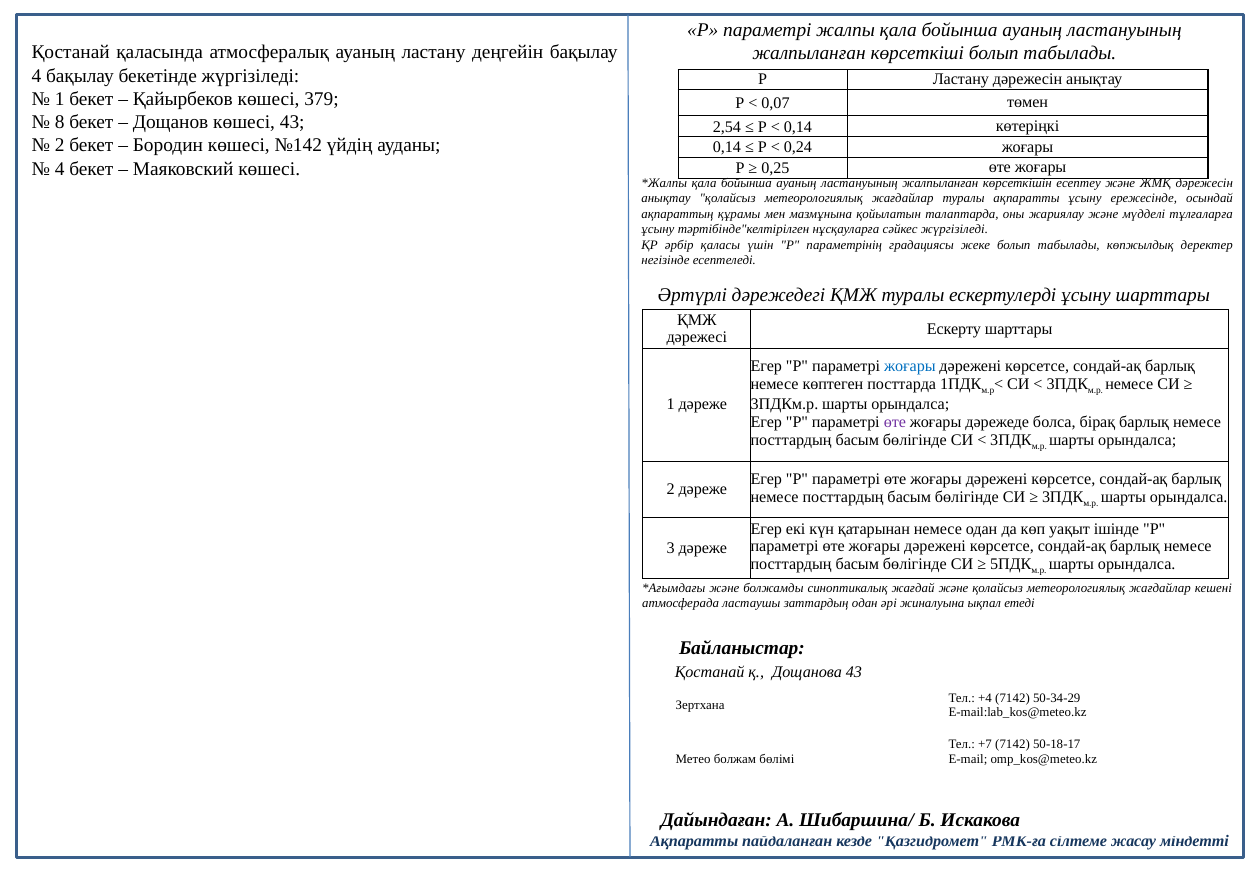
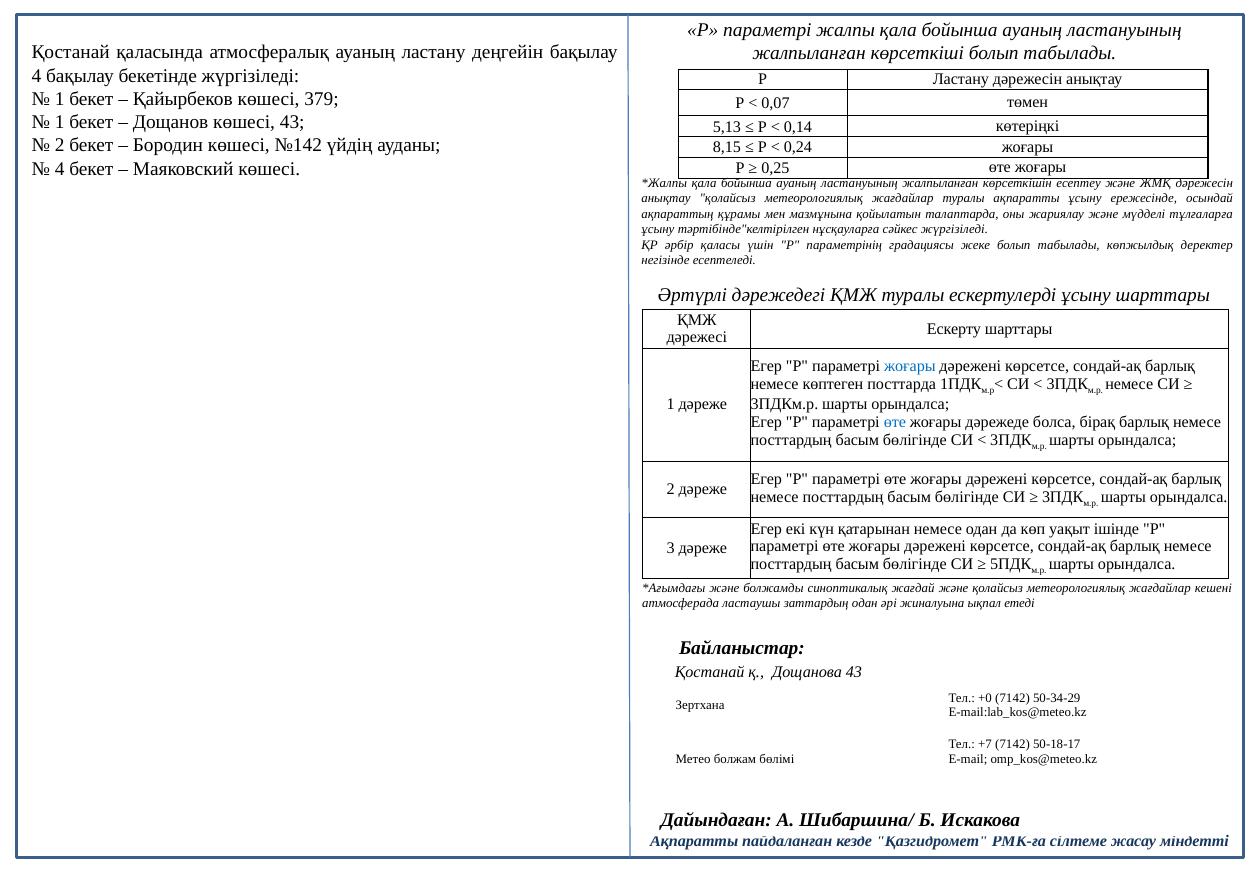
8 at (60, 122): 8 -> 1
2,54: 2,54 -> 5,13
0,14 at (727, 148): 0,14 -> 8,15
өте at (895, 422) colour: purple -> blue
+4: +4 -> +0
